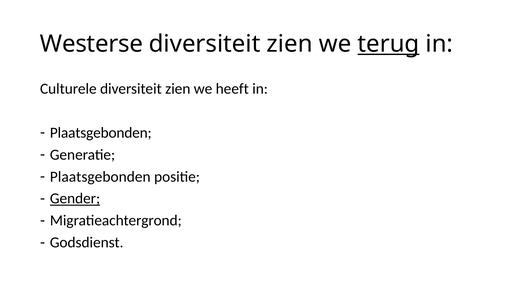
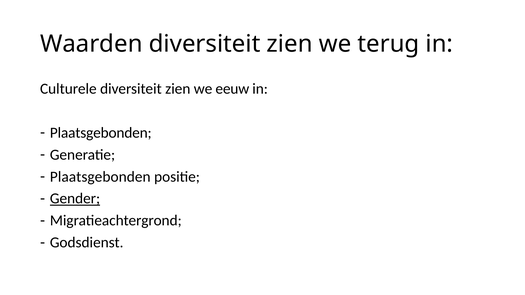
Westerse: Westerse -> Waarden
terug underline: present -> none
heeft: heeft -> eeuw
